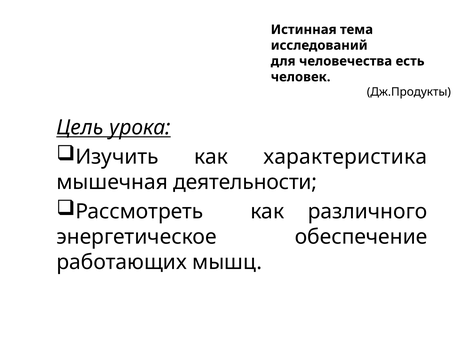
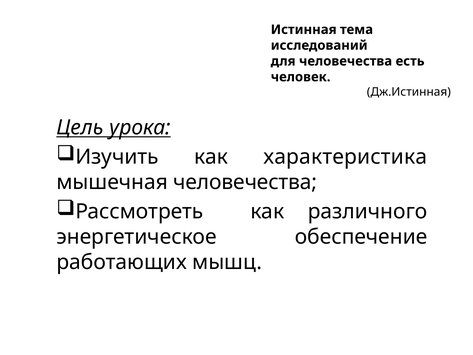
Дж.Продукты: Дж.Продукты -> Дж.Истинная
мышечная деятельности: деятельности -> человечества
